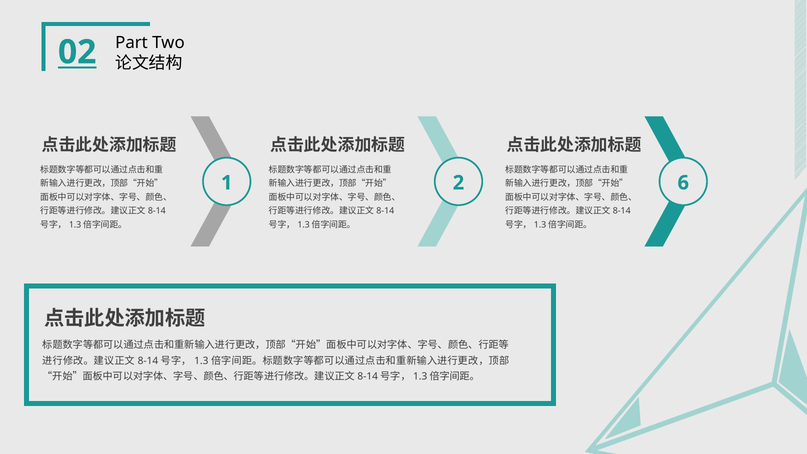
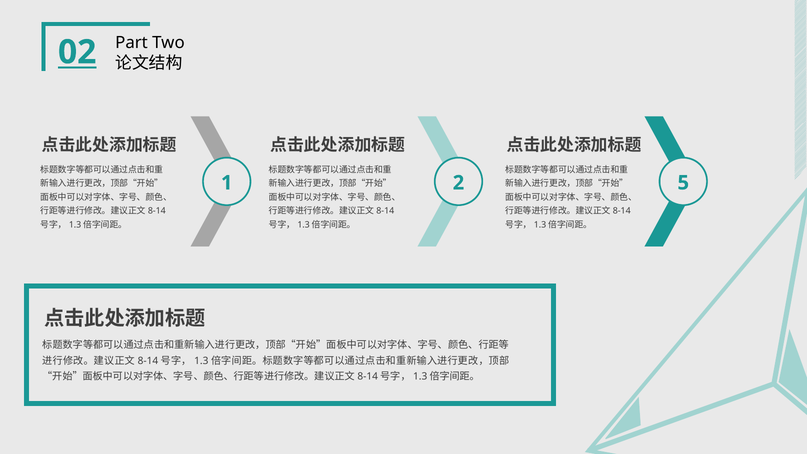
6: 6 -> 5
